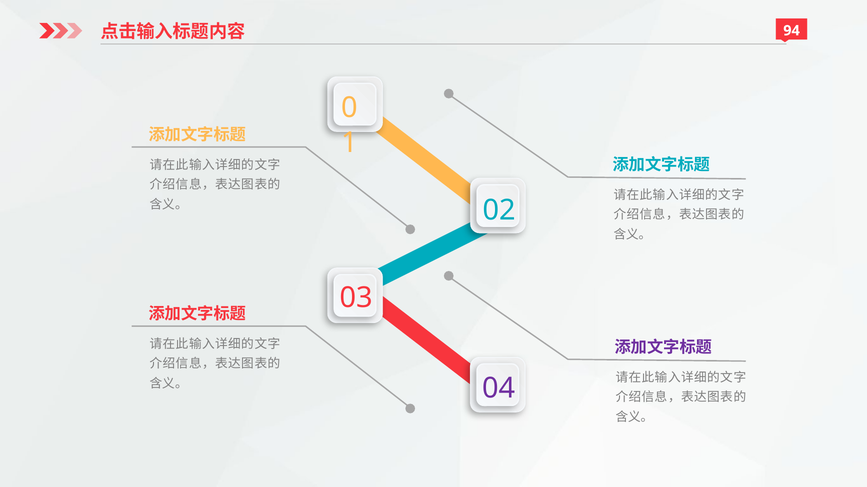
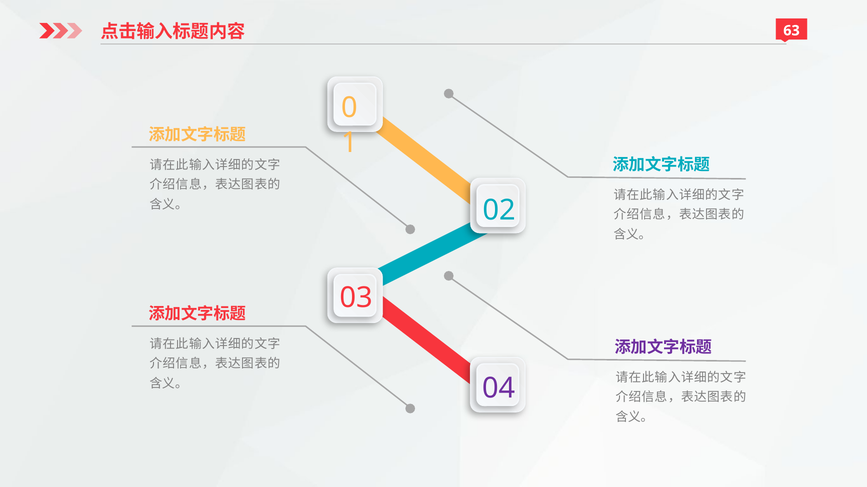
94: 94 -> 63
